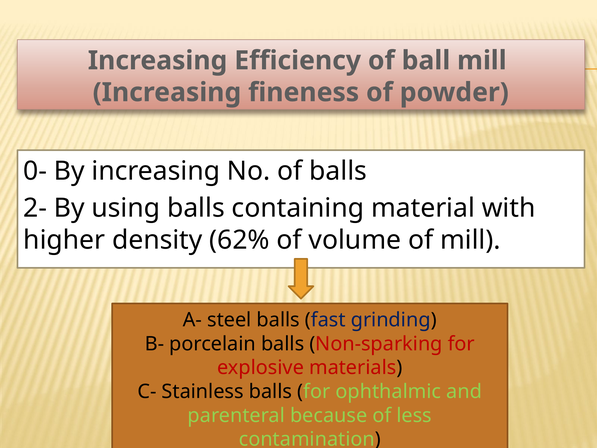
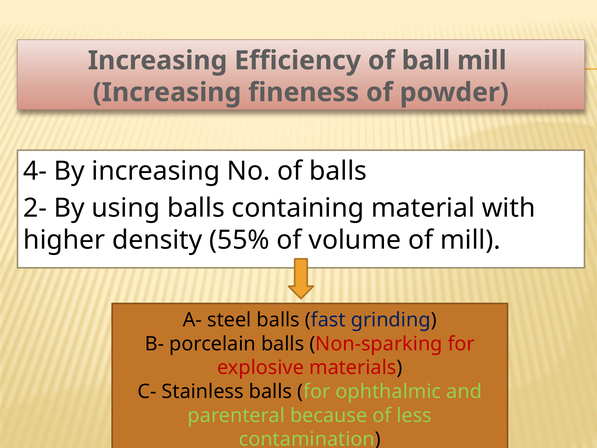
0-: 0- -> 4-
62%: 62% -> 55%
